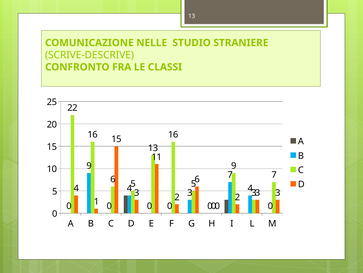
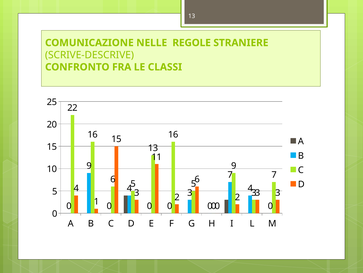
STUDIO: STUDIO -> REGOLE
